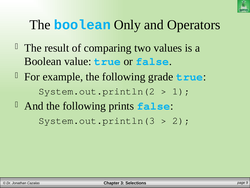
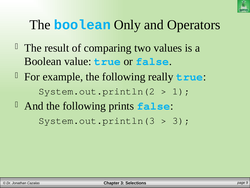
grade: grade -> really
2 at (181, 120): 2 -> 3
